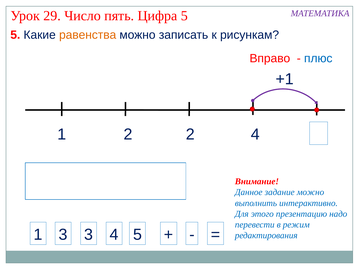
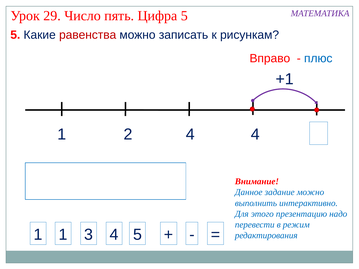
равенства colour: orange -> red
1 2: 2 -> 4
1 3: 3 -> 1
